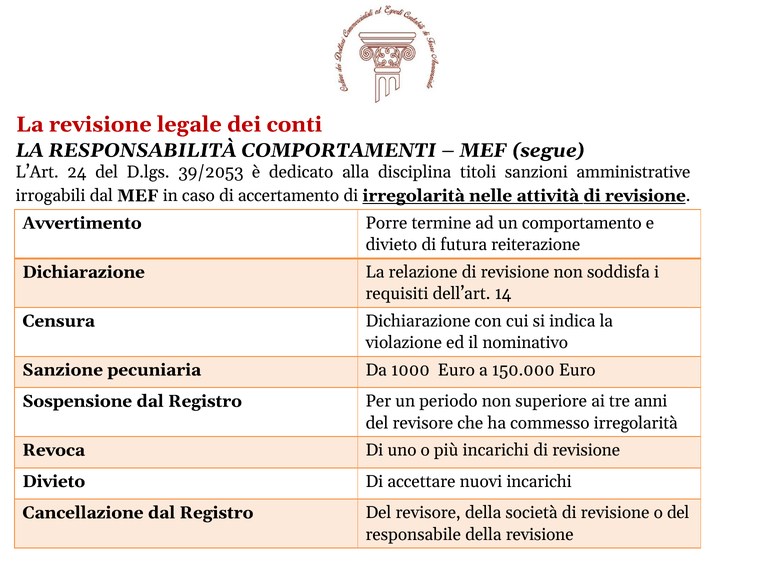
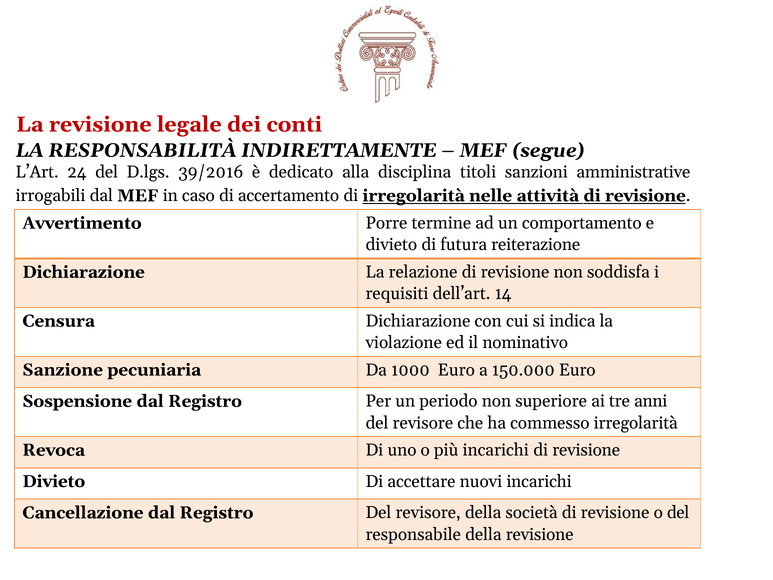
COMPORTAMENTI: COMPORTAMENTI -> INDIRETTAMENTE
39/2053: 39/2053 -> 39/2016
